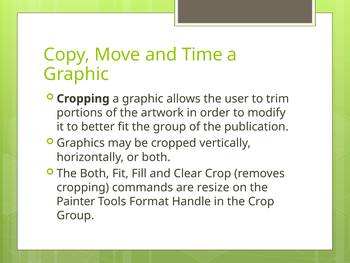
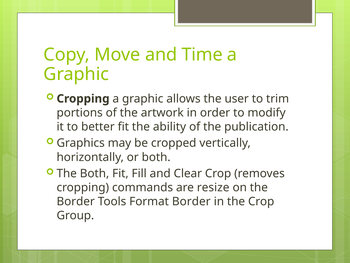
the group: group -> ability
Painter at (76, 201): Painter -> Border
Format Handle: Handle -> Border
